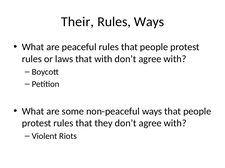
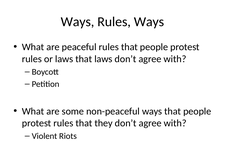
Their at (77, 22): Their -> Ways
that with: with -> laws
